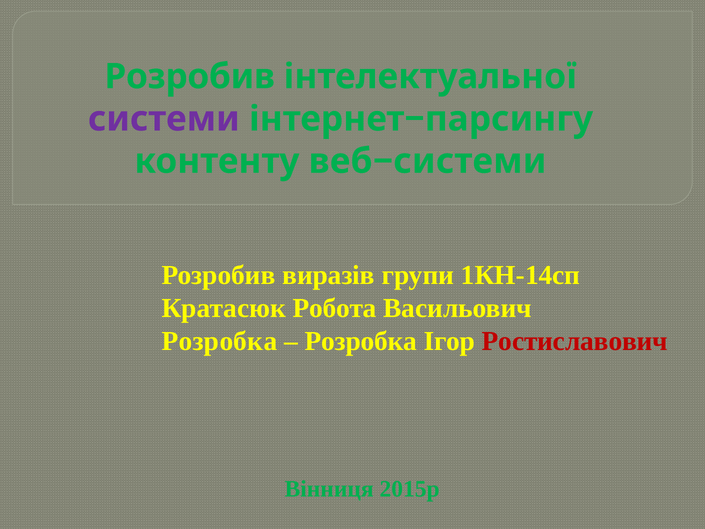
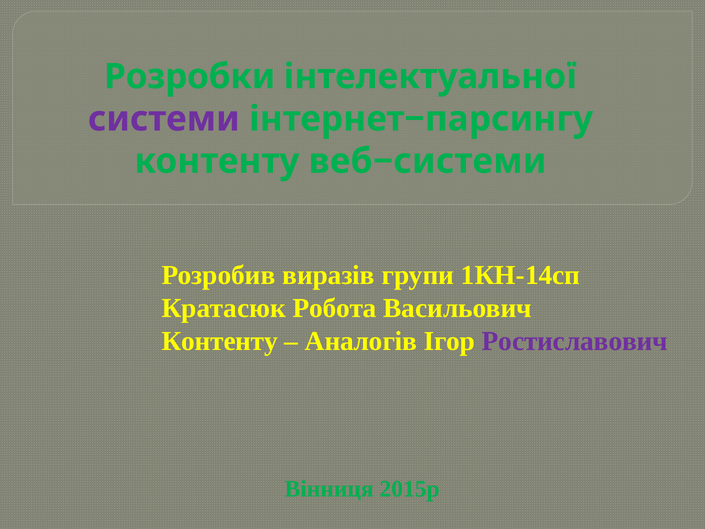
Розробив at (190, 77): Розробив -> Розробки
Розробка at (219, 341): Розробка -> Контенту
Розробка at (361, 341): Розробка -> Аналогів
Ростиславович colour: red -> purple
